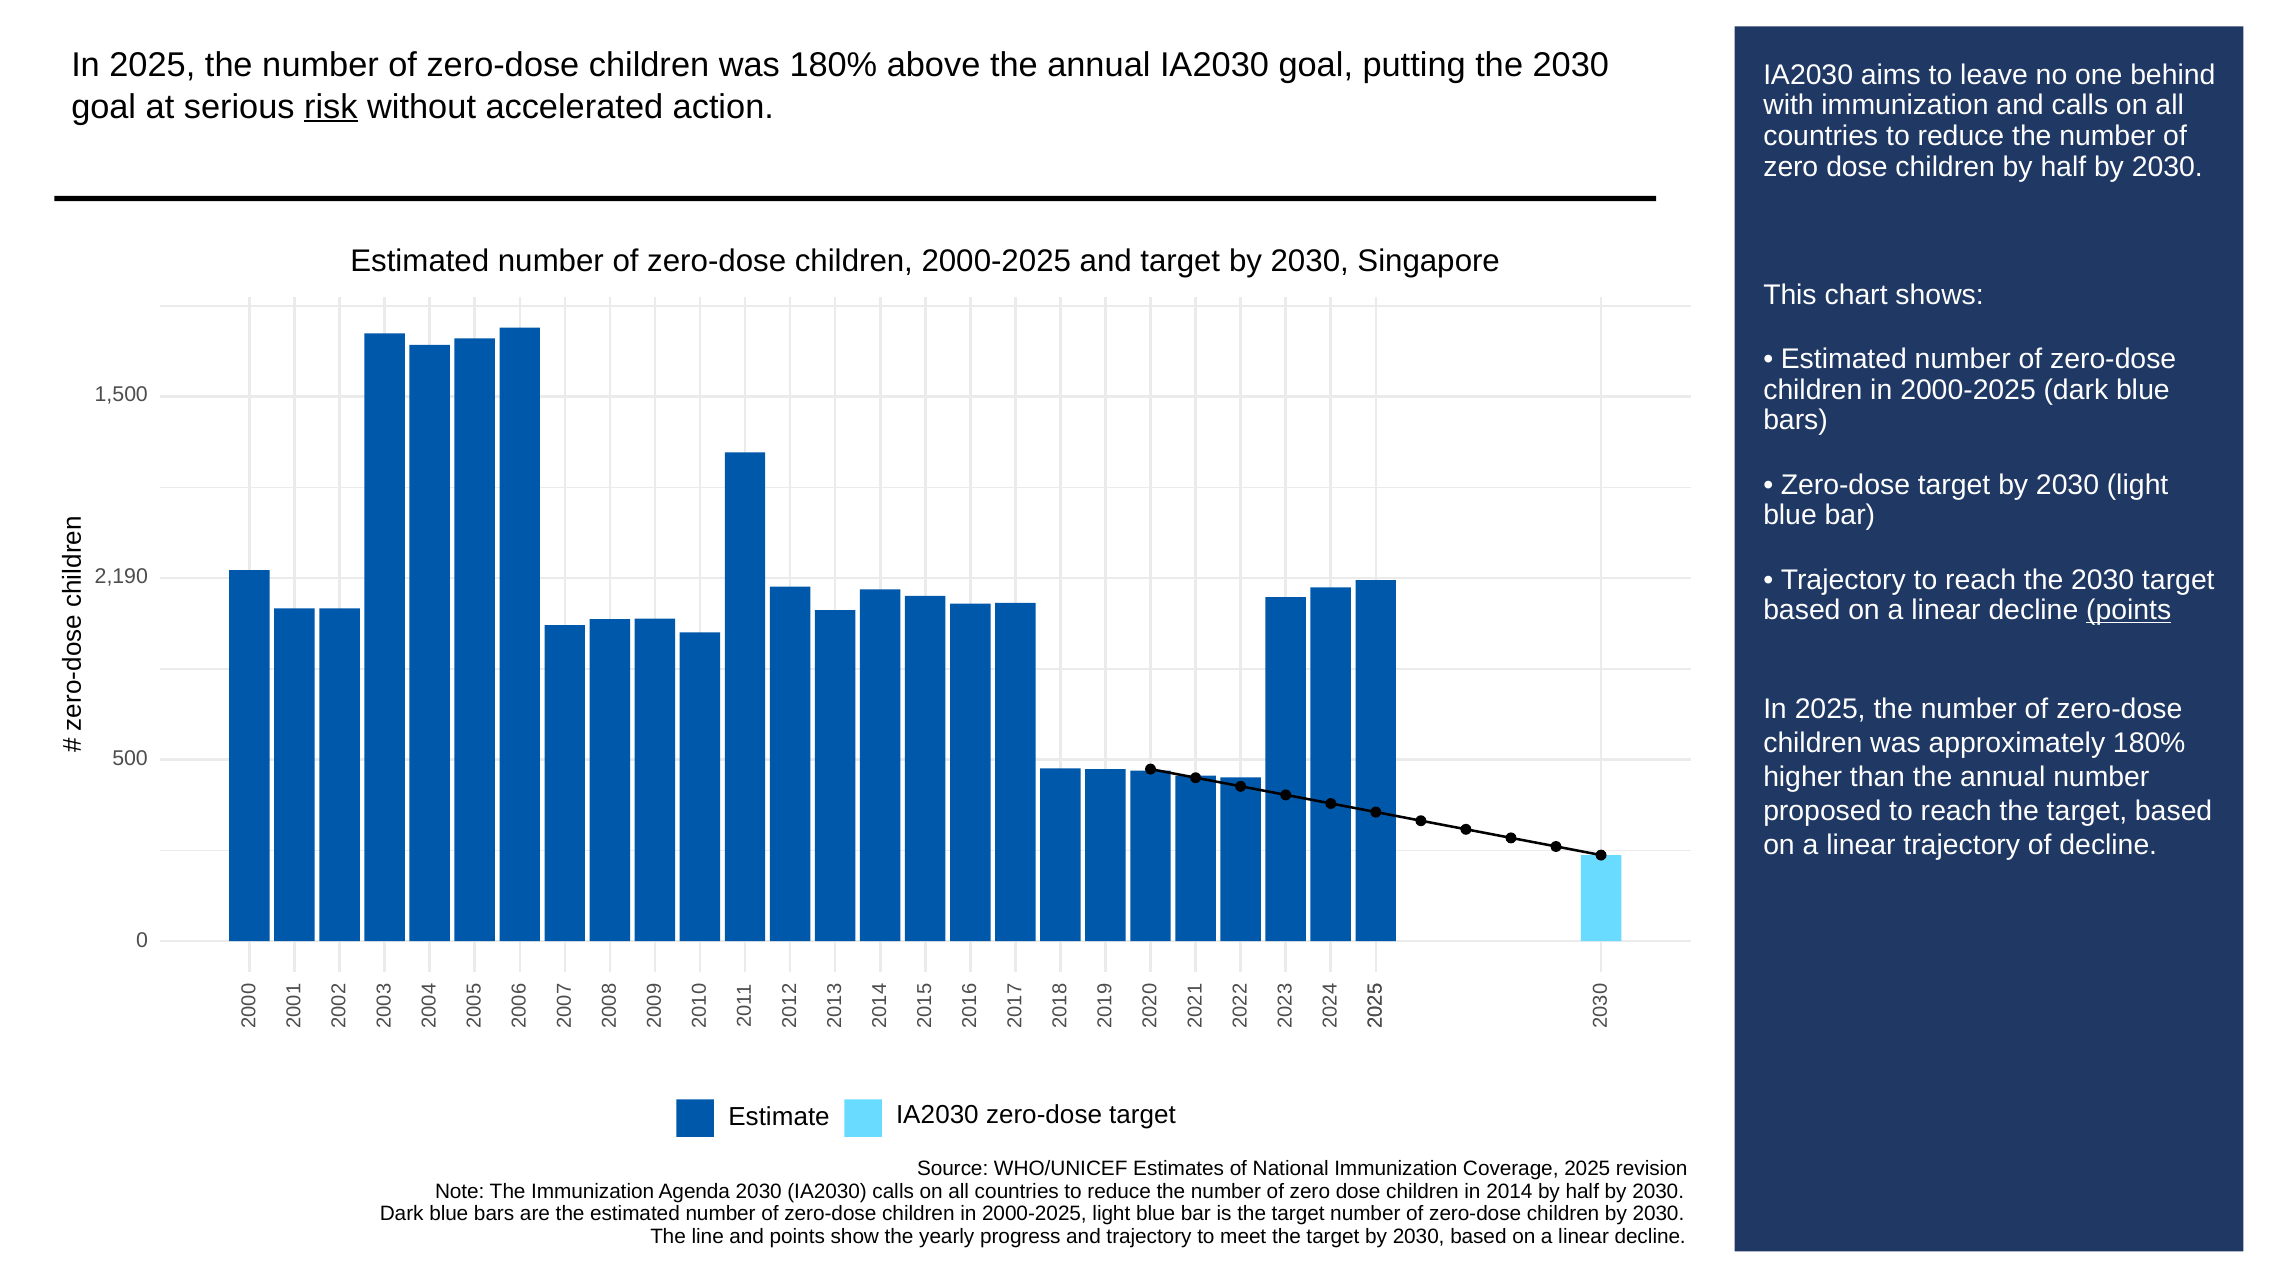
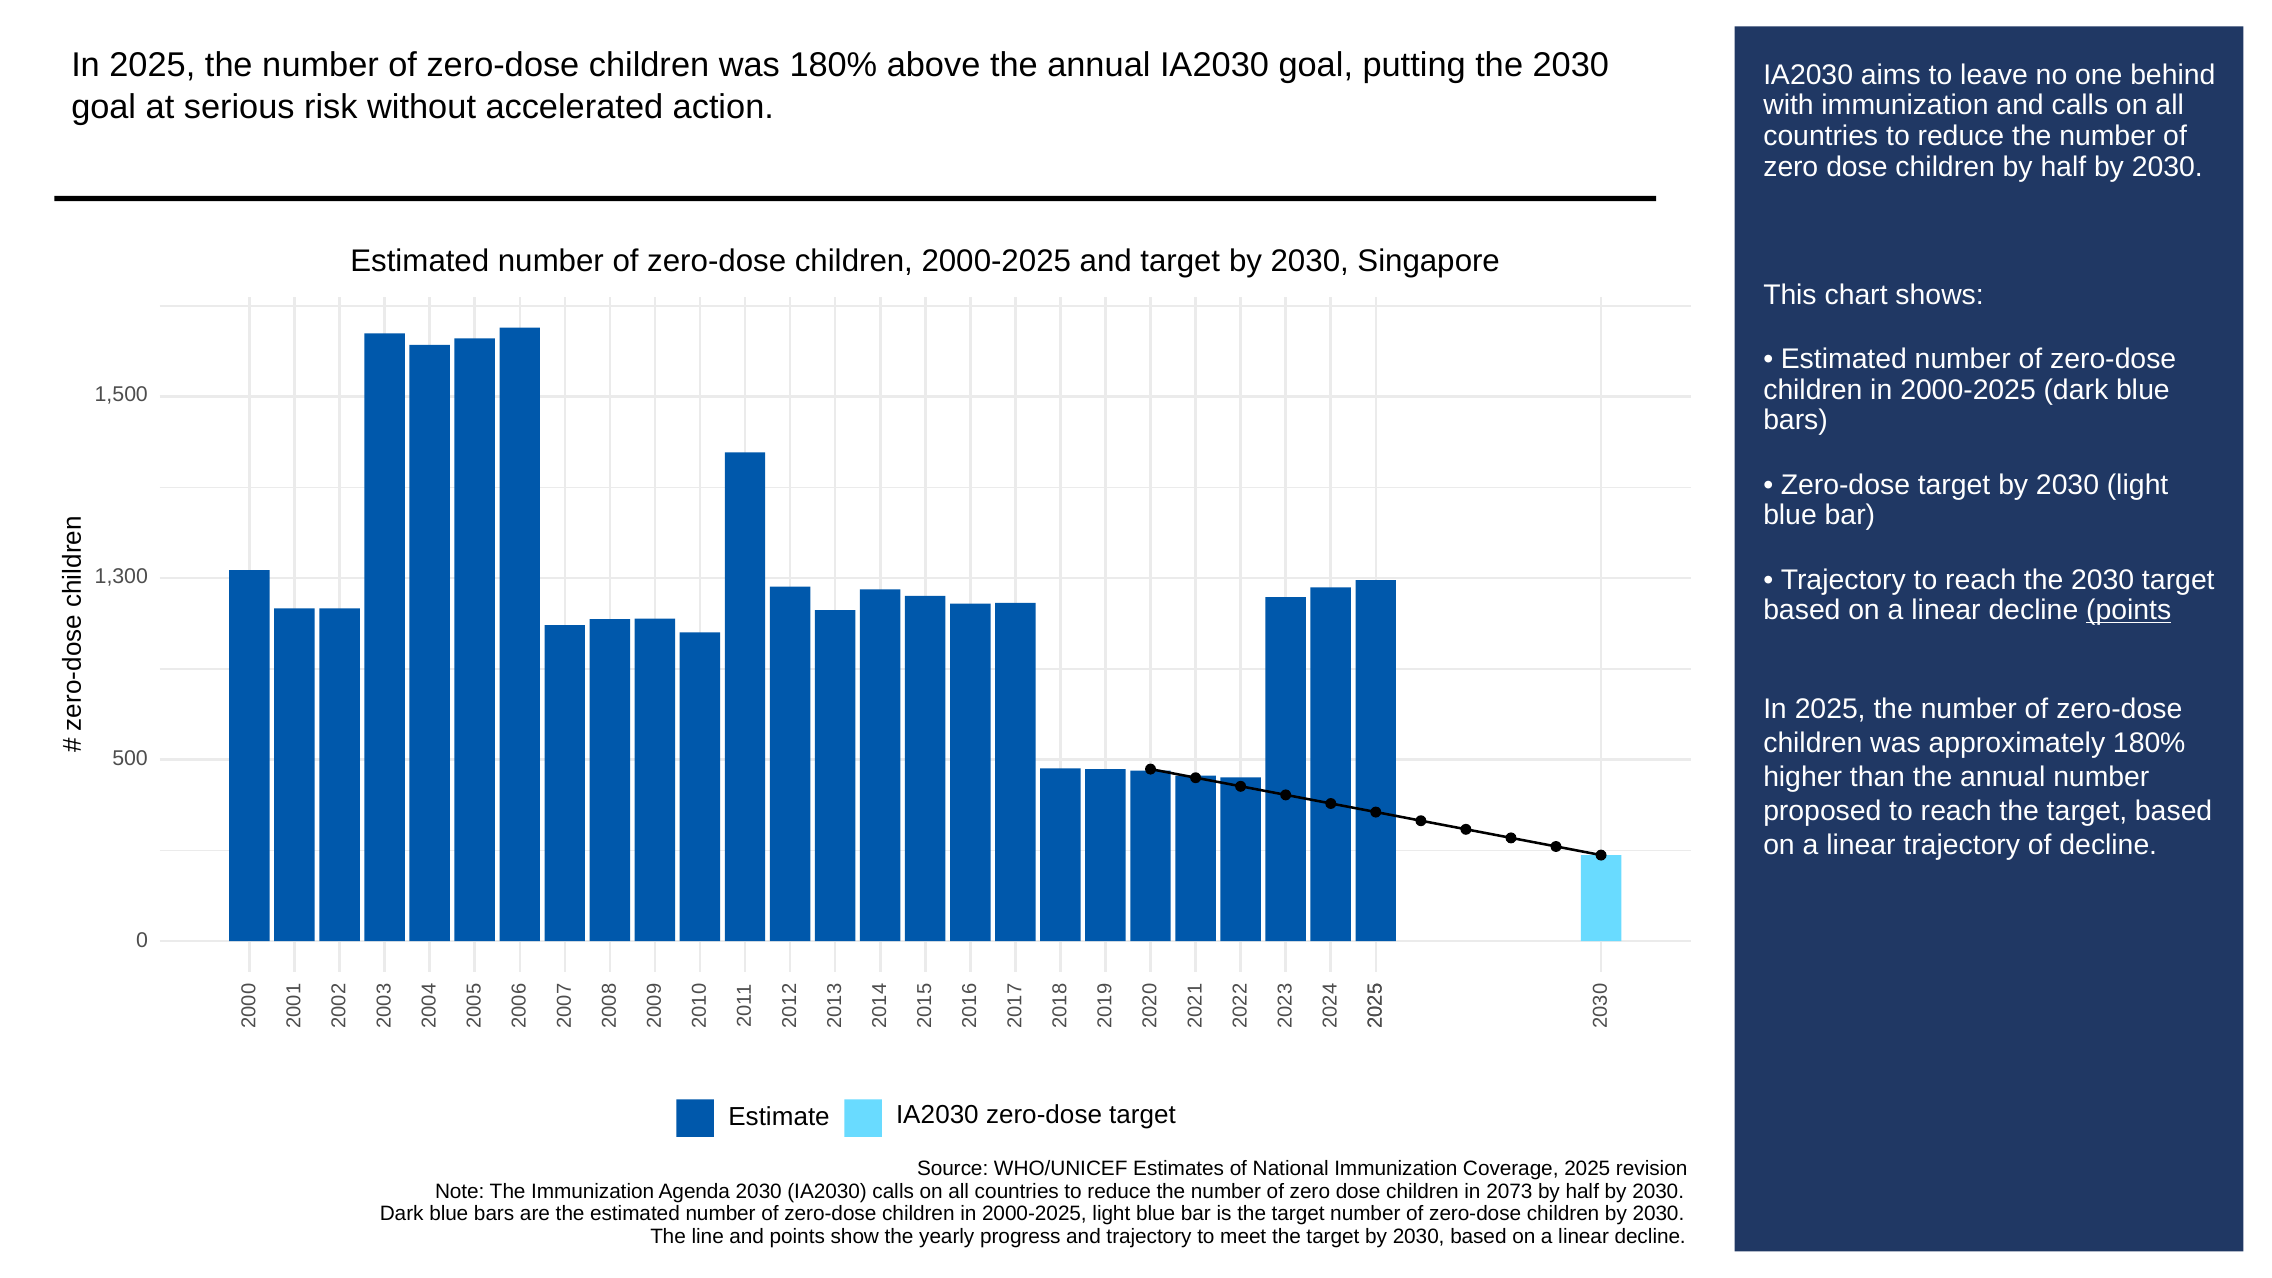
risk underline: present -> none
2,190: 2,190 -> 1,300
2014: 2014 -> 2073
